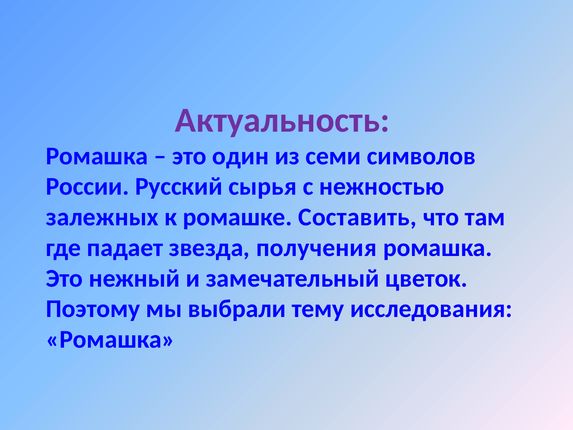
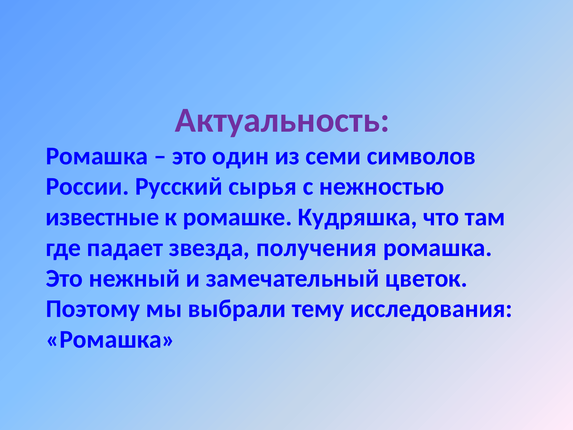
залежных: залежных -> известные
Составить: Составить -> Кудряшка
